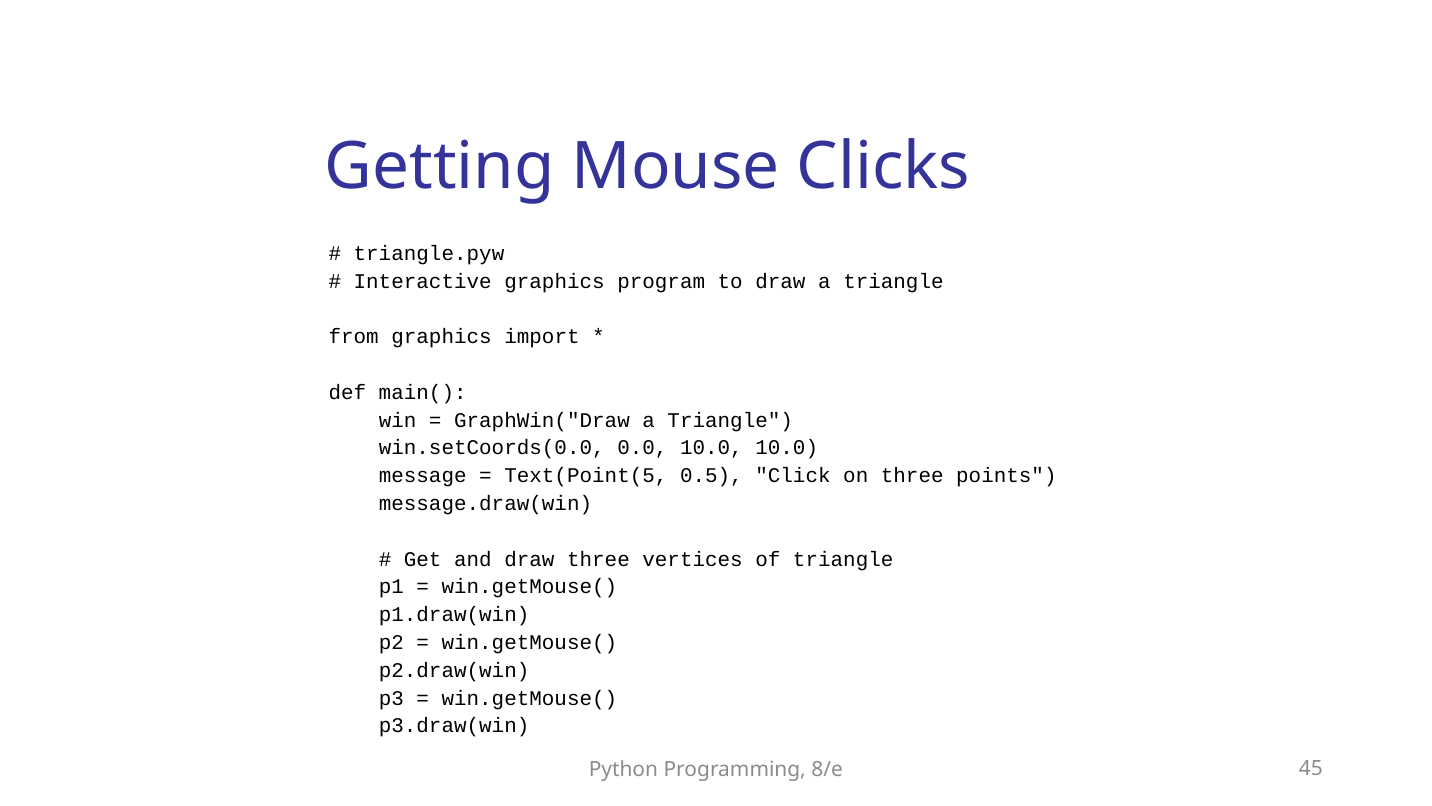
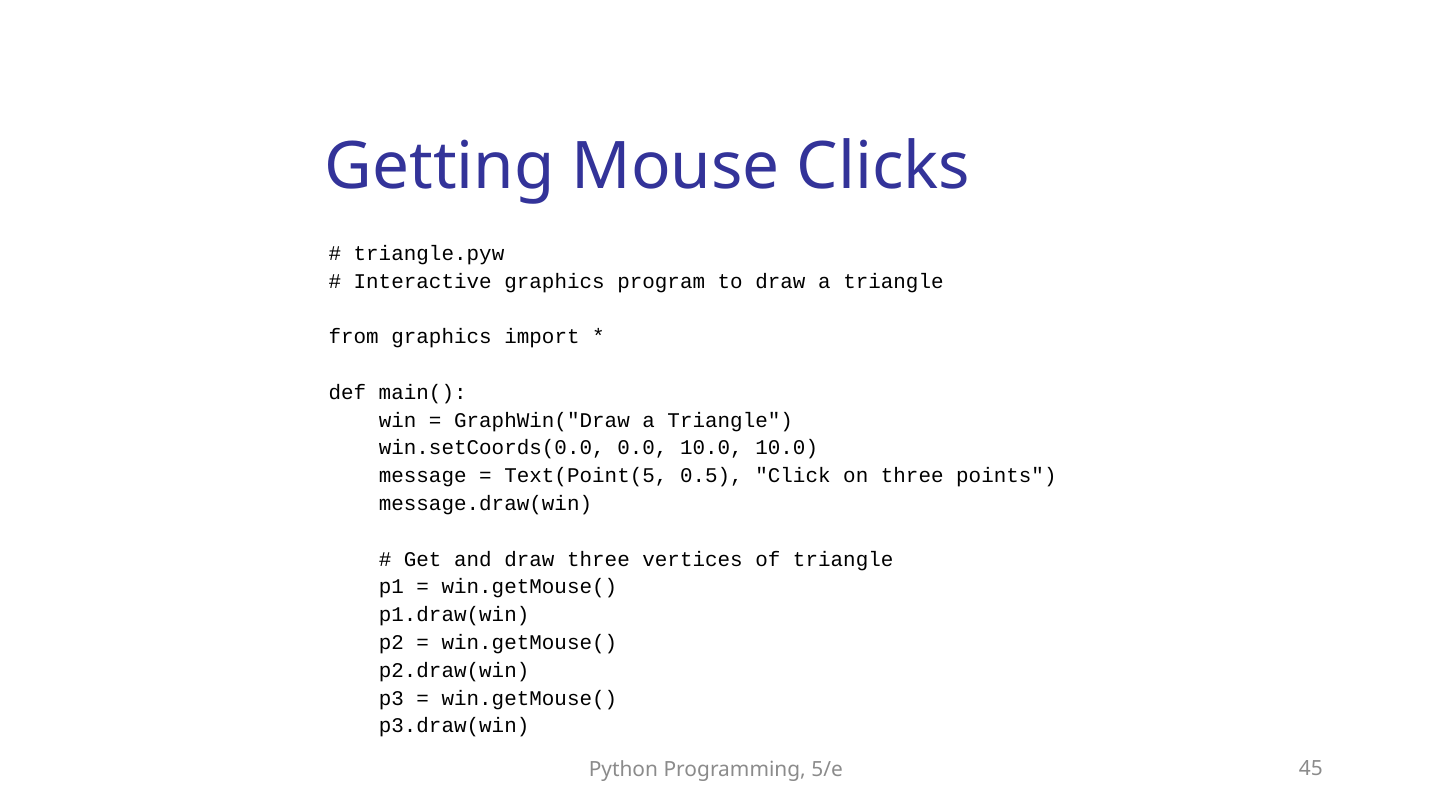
8/e: 8/e -> 5/e
